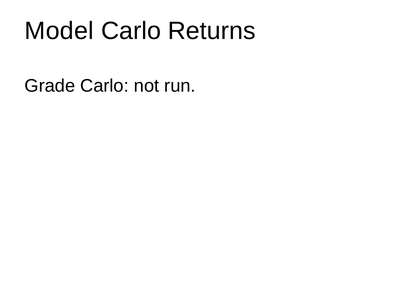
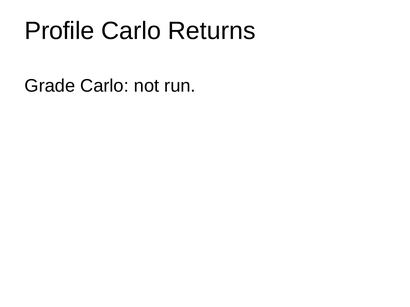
Model: Model -> Profile
